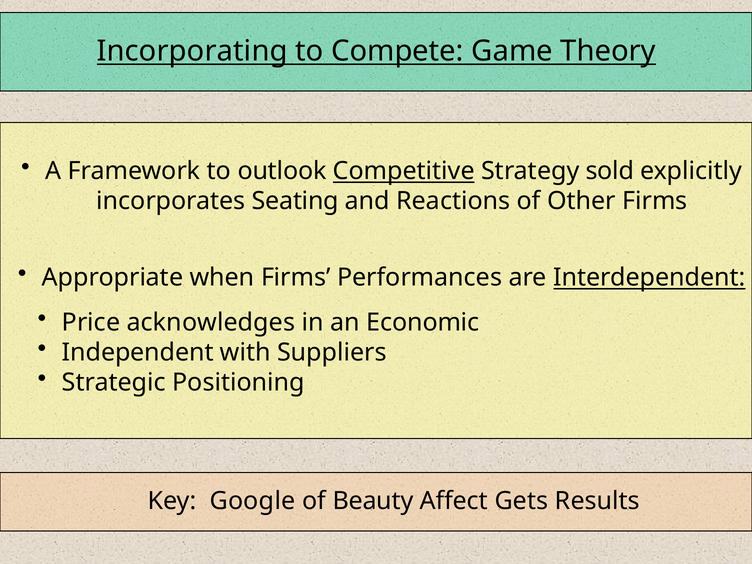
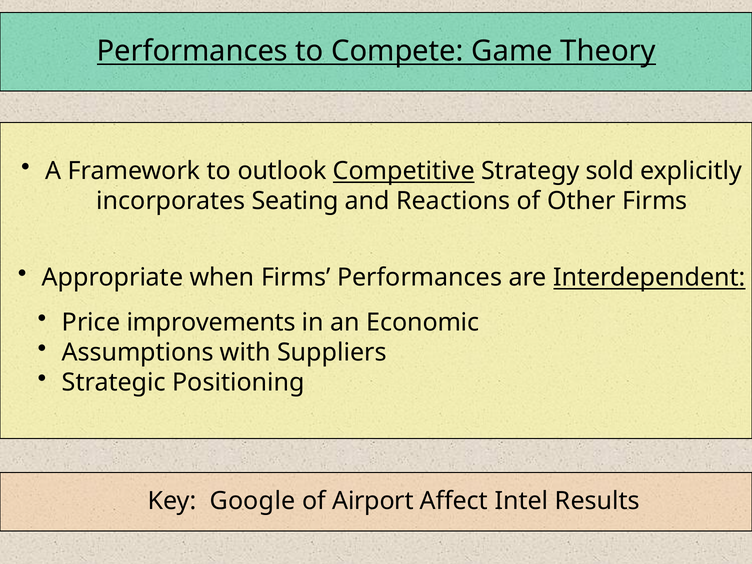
Incorporating at (192, 51): Incorporating -> Performances
acknowledges: acknowledges -> improvements
Independent: Independent -> Assumptions
Beauty: Beauty -> Airport
Gets: Gets -> Intel
